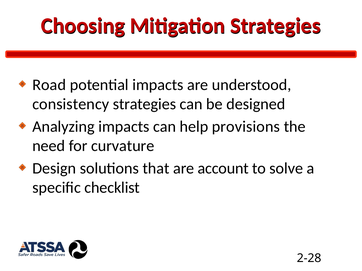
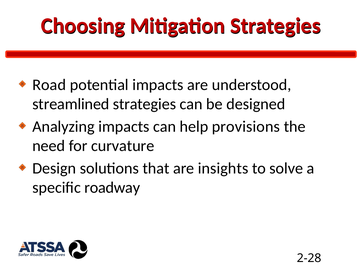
consistency: consistency -> streamlined
account: account -> insights
checklist: checklist -> roadway
